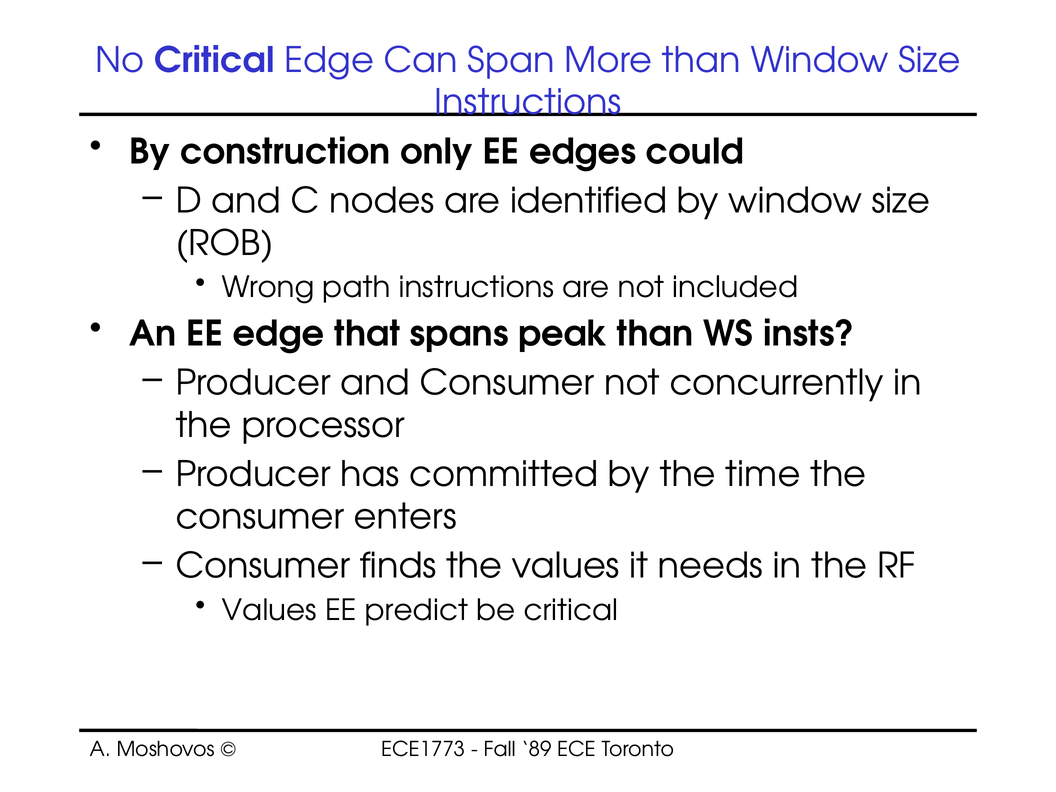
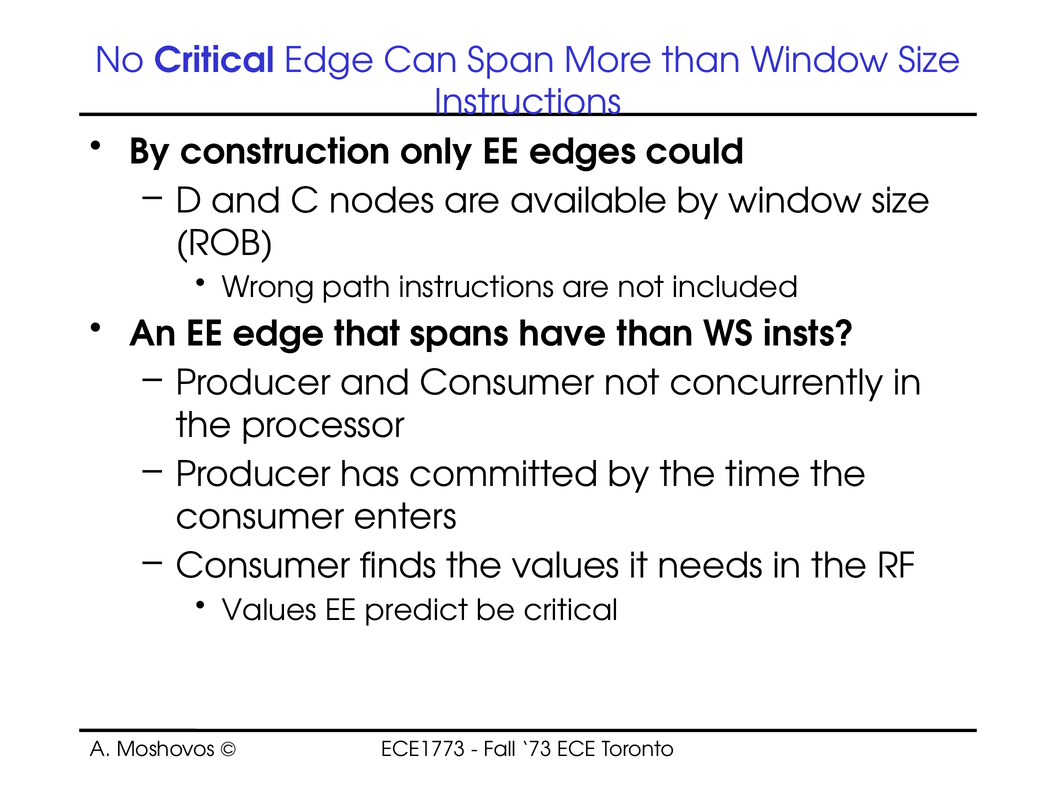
identified: identified -> available
peak: peak -> have
89: 89 -> 73
